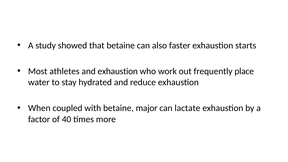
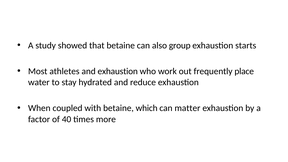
faster: faster -> group
major: major -> which
lactate: lactate -> matter
